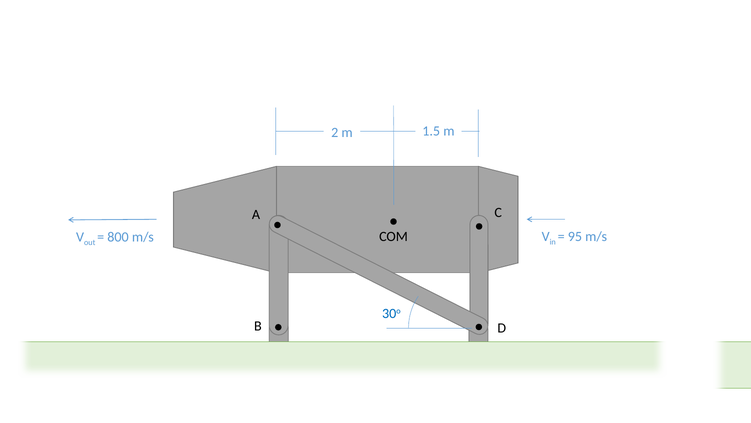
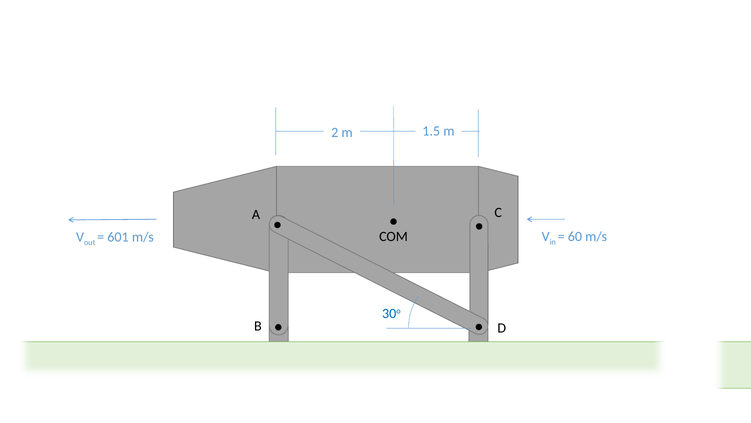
95: 95 -> 60
800: 800 -> 601
